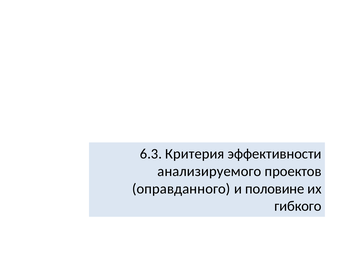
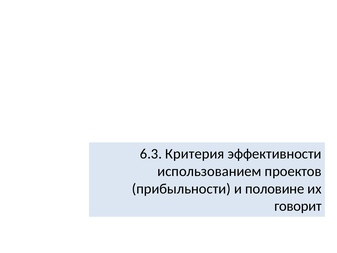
анализируемого: анализируемого -> использованием
оправданного: оправданного -> прибыльности
гибкого: гибкого -> говорит
